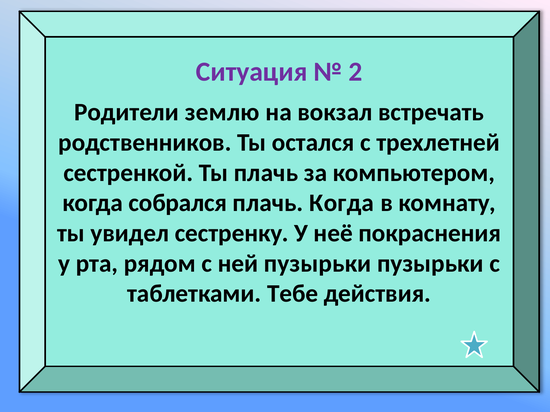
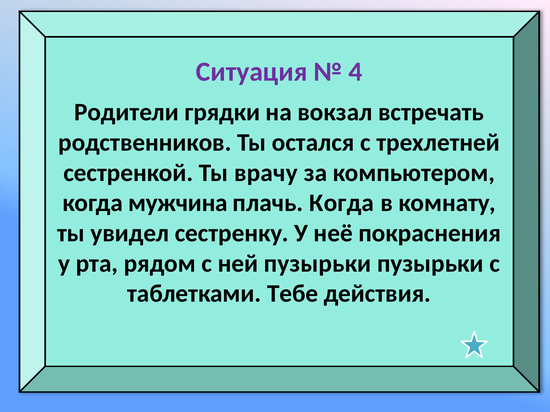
2: 2 -> 4
землю: землю -> грядки
Ты плачь: плачь -> врачу
собрался: собрался -> мужчина
